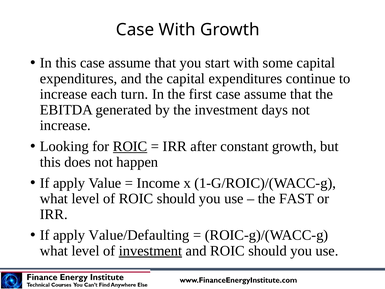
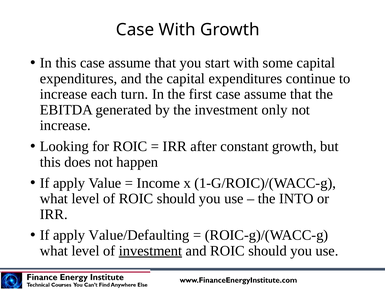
days: days -> only
ROIC at (130, 146) underline: present -> none
FAST: FAST -> INTO
